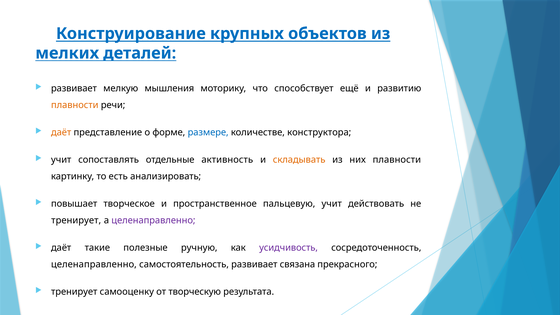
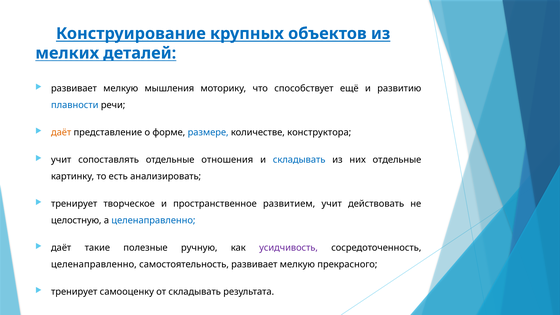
плавности at (75, 105) colour: orange -> blue
активность: активность -> отношения
складывать at (299, 160) colour: orange -> blue
них плавности: плавности -> отдельные
повышает at (74, 204): повышает -> тренирует
пальцевую: пальцевую -> развитием
тренирует at (76, 221): тренирует -> целостную
целенаправленно at (153, 221) colour: purple -> blue
самостоятельность развивает связана: связана -> мелкую
от творческую: творческую -> складывать
